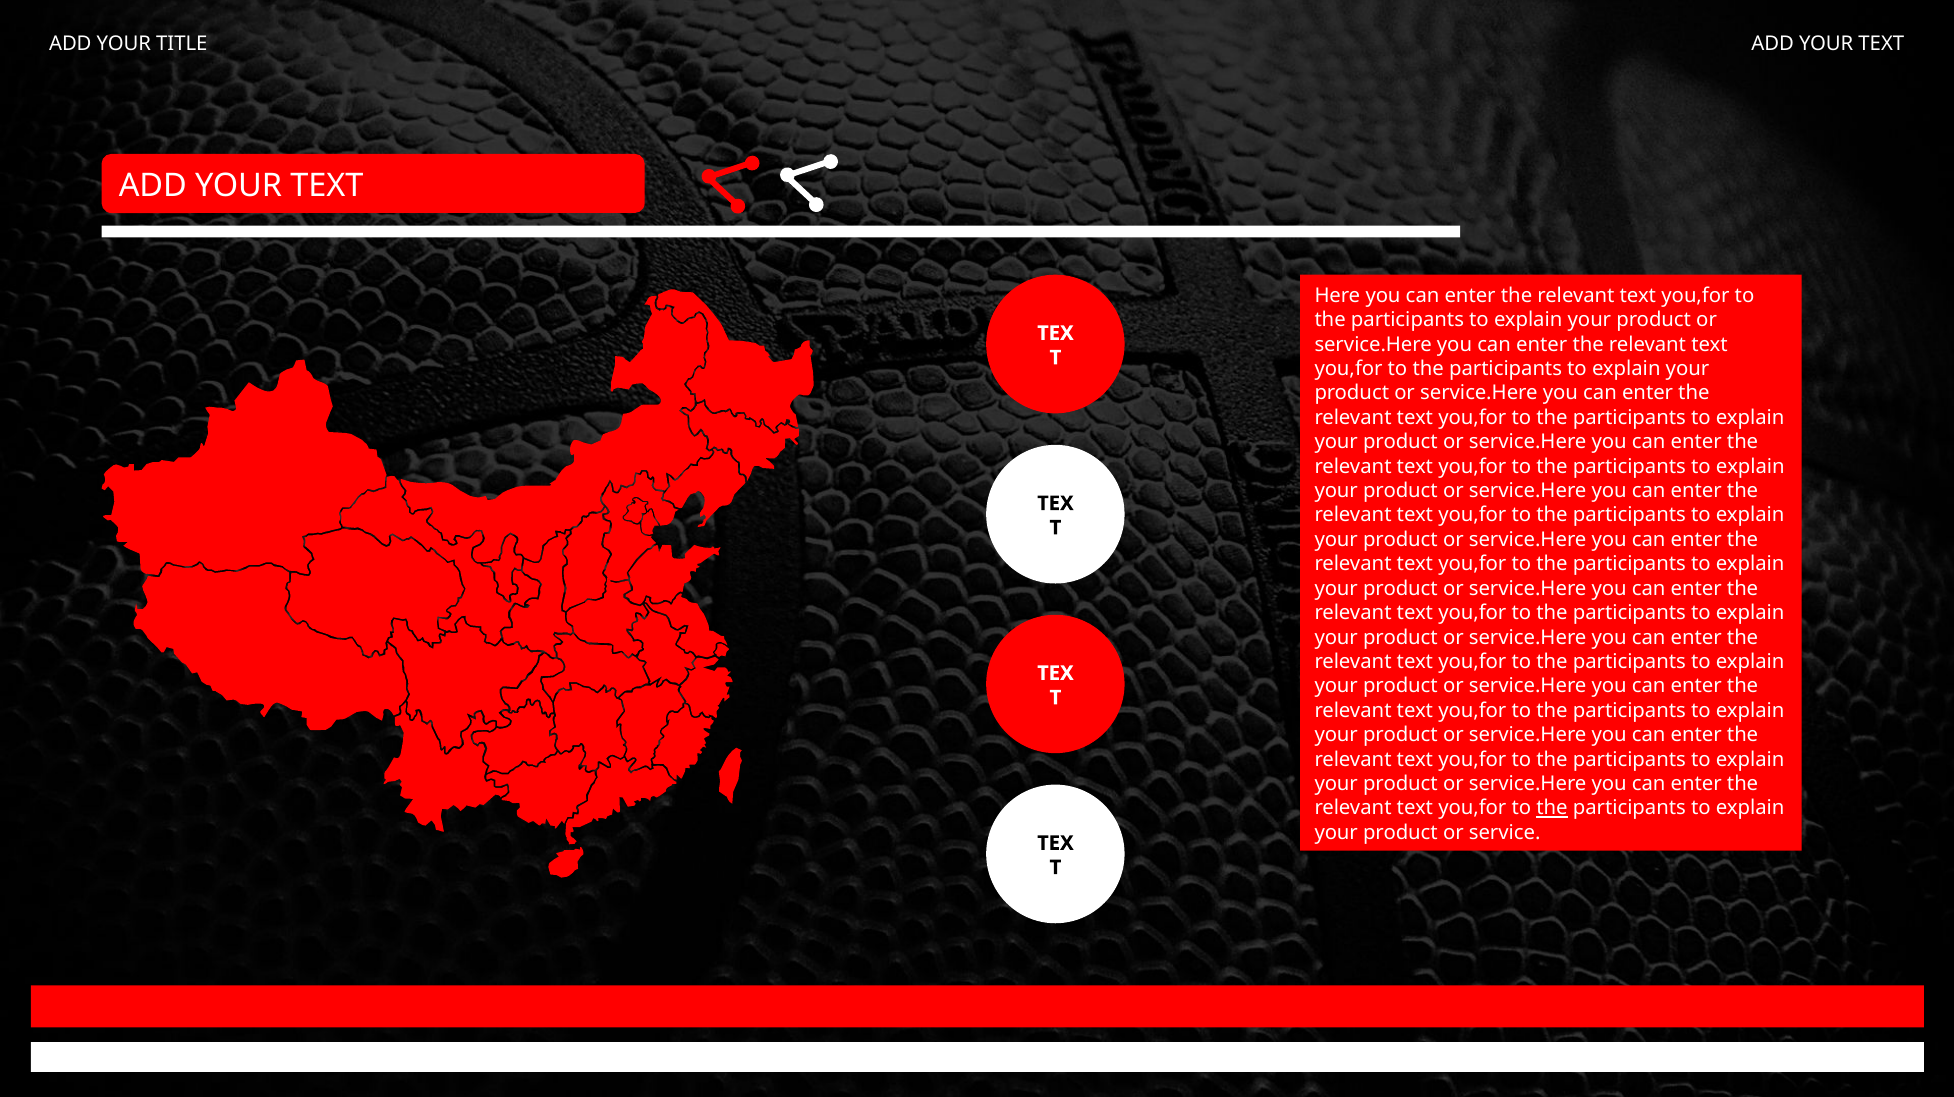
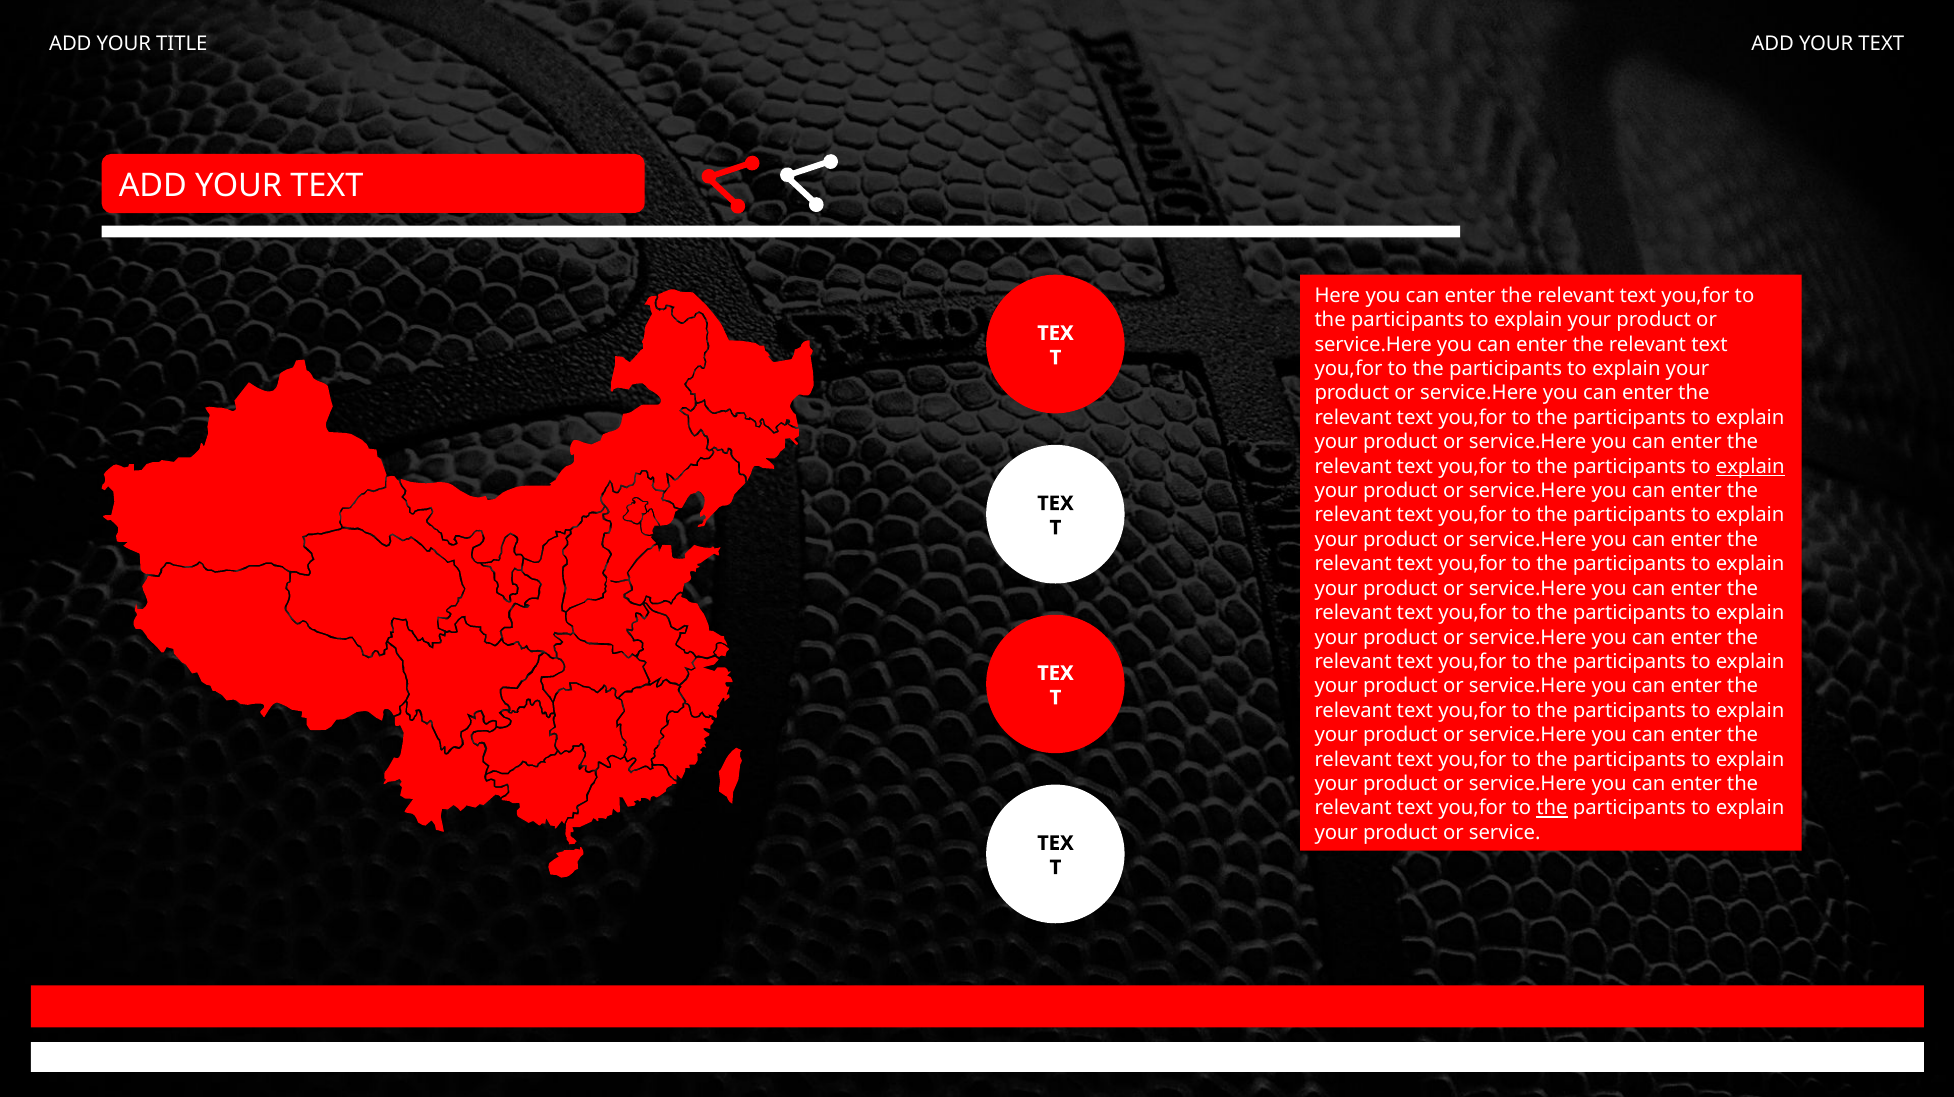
explain at (1750, 467) underline: none -> present
